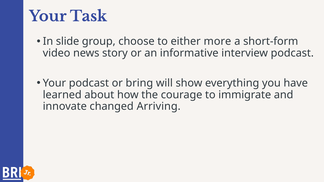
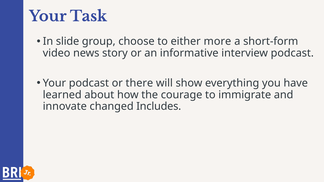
bring: bring -> there
Arriving: Arriving -> Includes
